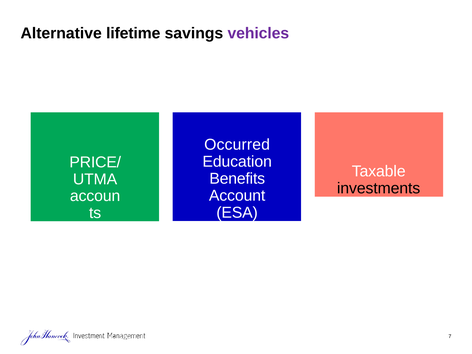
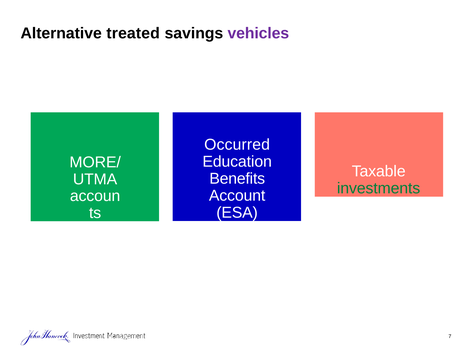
lifetime: lifetime -> treated
PRICE/: PRICE/ -> MORE/
investments colour: black -> green
